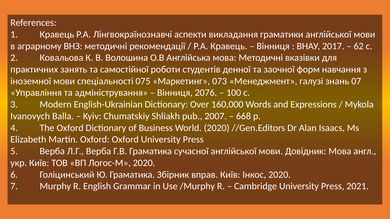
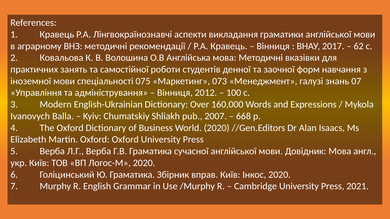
2076: 2076 -> 2012
